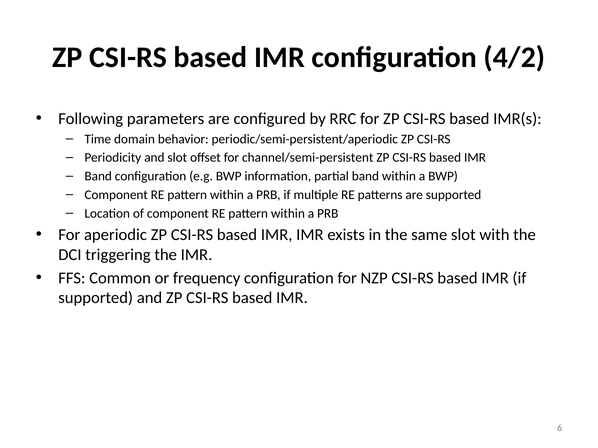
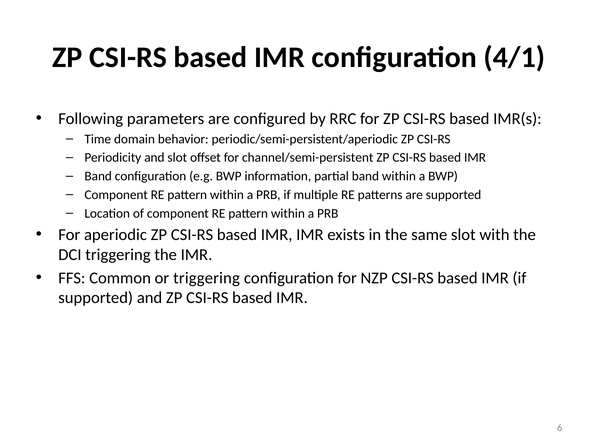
4/2: 4/2 -> 4/1
or frequency: frequency -> triggering
